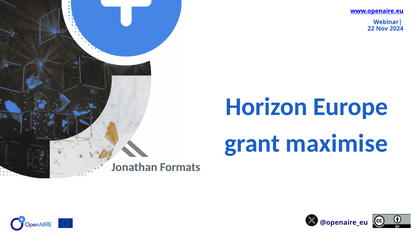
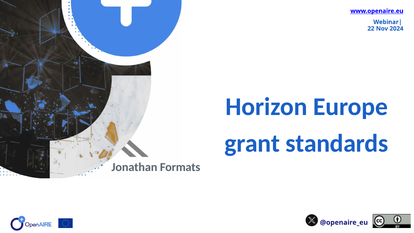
maximise: maximise -> standards
